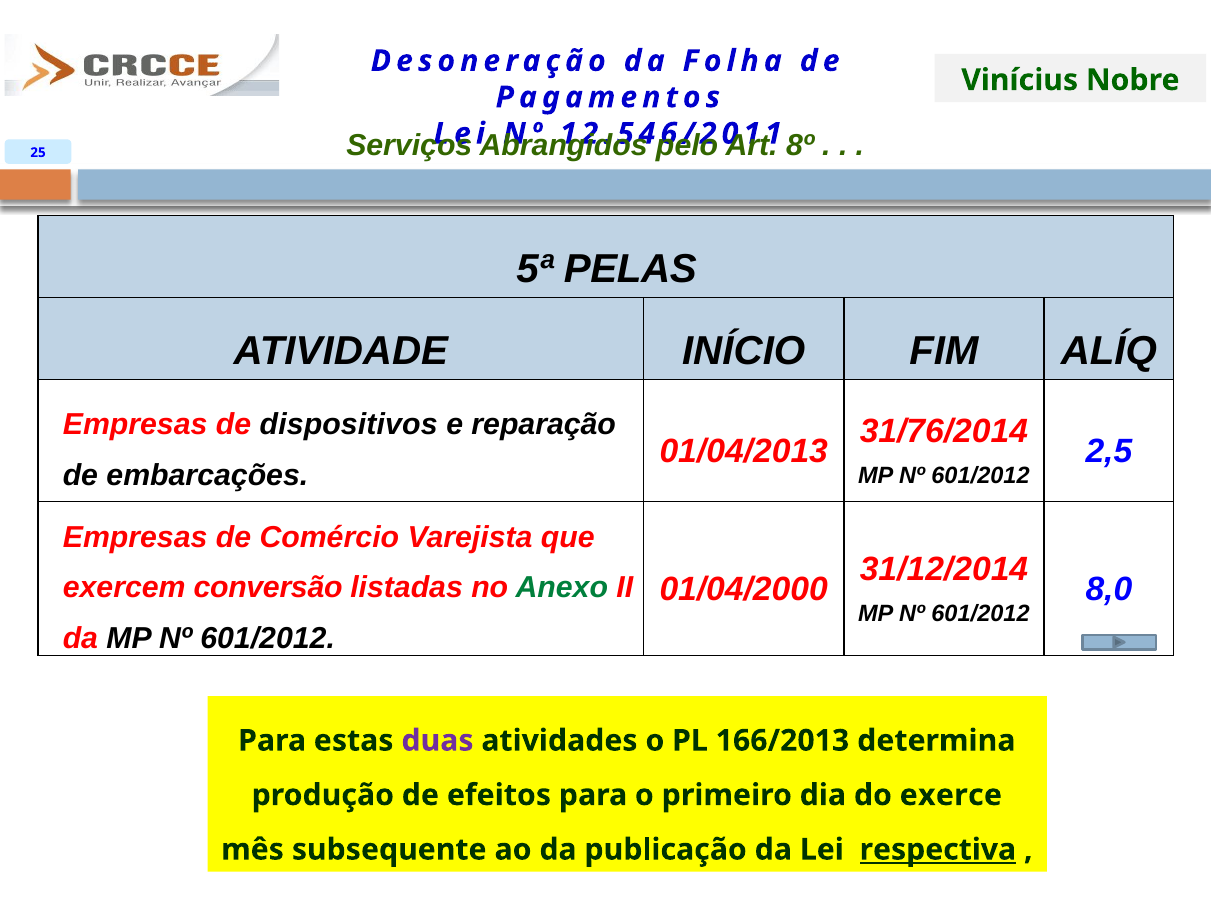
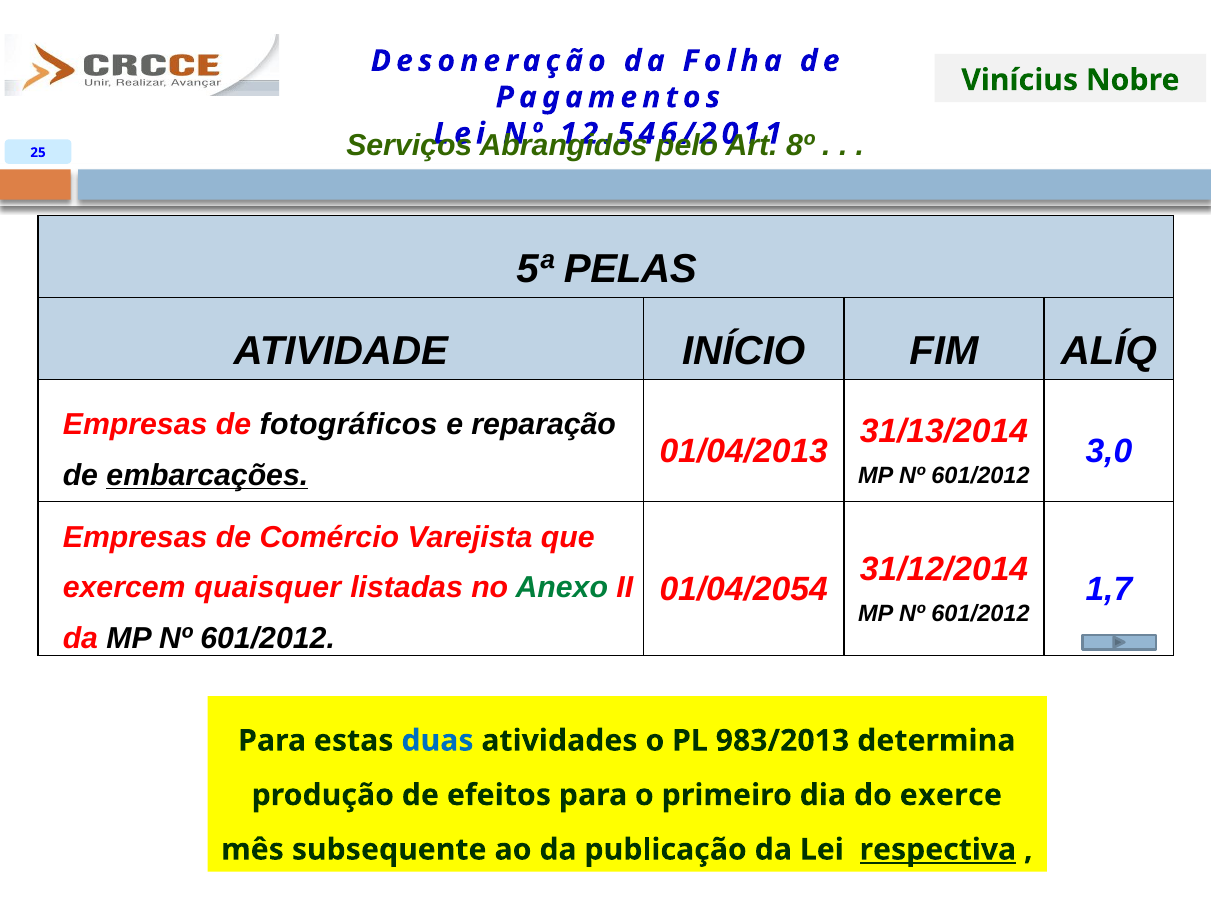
dispositivos: dispositivos -> fotográficos
31/76/2014: 31/76/2014 -> 31/13/2014
2,5: 2,5 -> 3,0
embarcações underline: none -> present
01/04/2000: 01/04/2000 -> 01/04/2054
8,0: 8,0 -> 1,7
conversão: conversão -> quaisquer
duas colour: purple -> blue
166/2013: 166/2013 -> 983/2013
